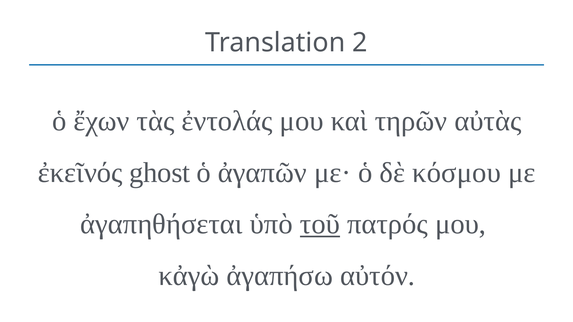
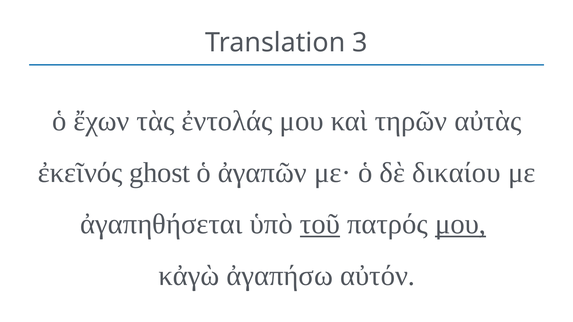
2: 2 -> 3
κόσμου: κόσμου -> δικαίου
μου at (461, 224) underline: none -> present
